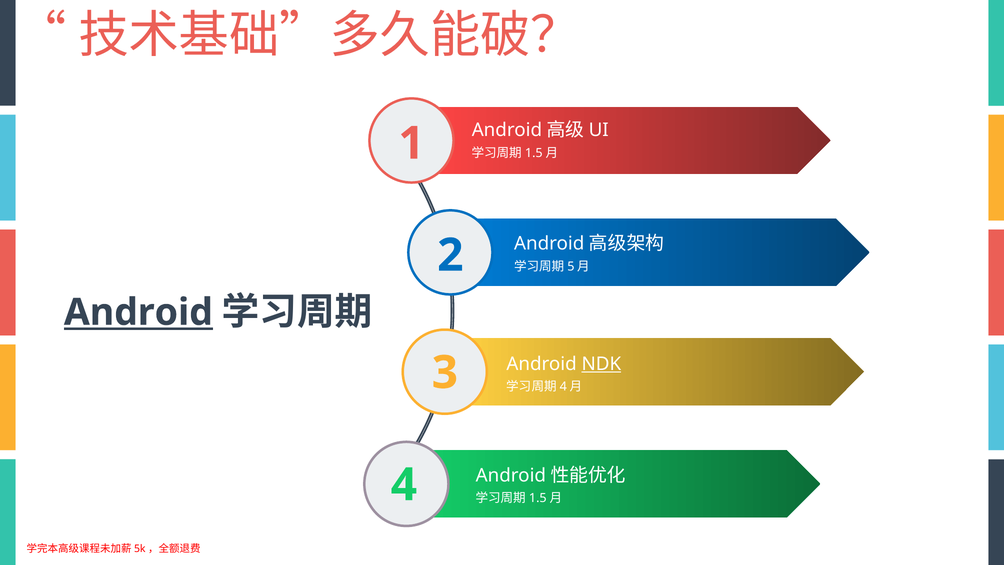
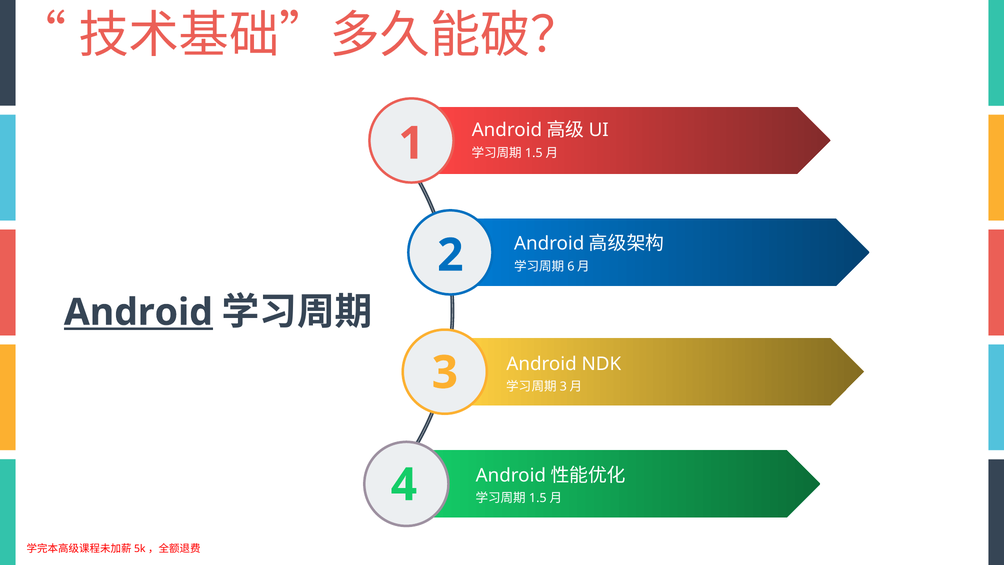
5: 5 -> 6
NDK underline: present -> none
4 at (563, 387): 4 -> 3
